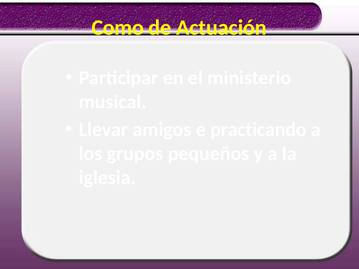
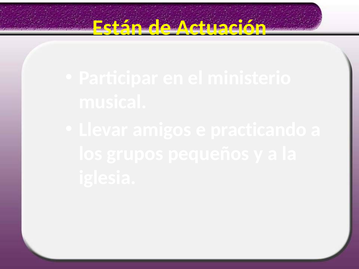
Como: Como -> Están
